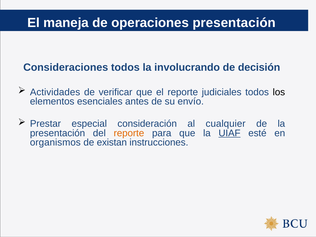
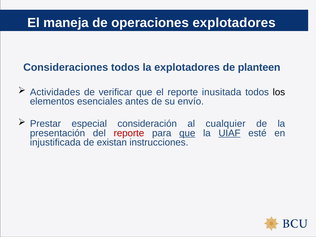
operaciones presentación: presentación -> explotadores
la involucrando: involucrando -> explotadores
decisión: decisión -> planteen
judiciales: judiciales -> inusitada
reporte at (129, 133) colour: orange -> red
que at (187, 133) underline: none -> present
organismos: organismos -> injustificada
